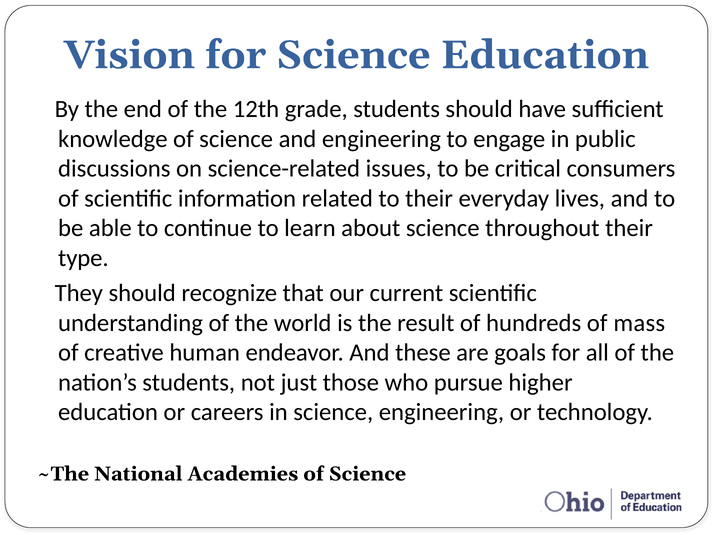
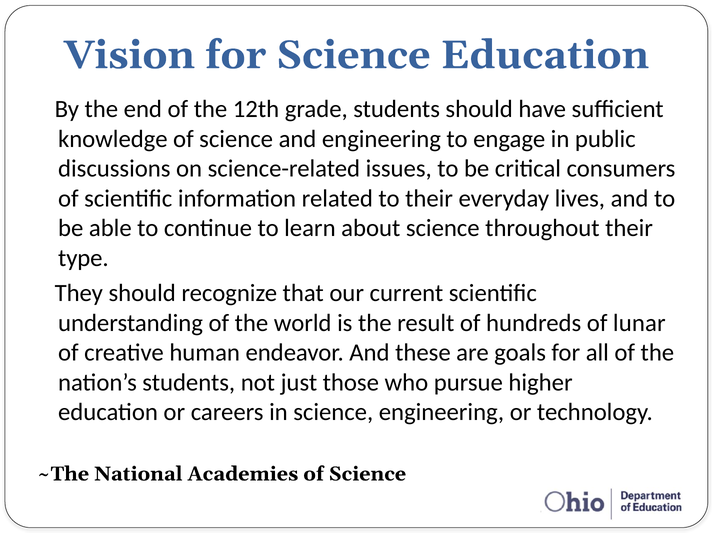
mass: mass -> lunar
